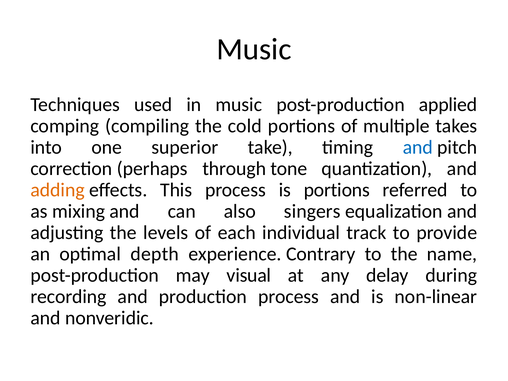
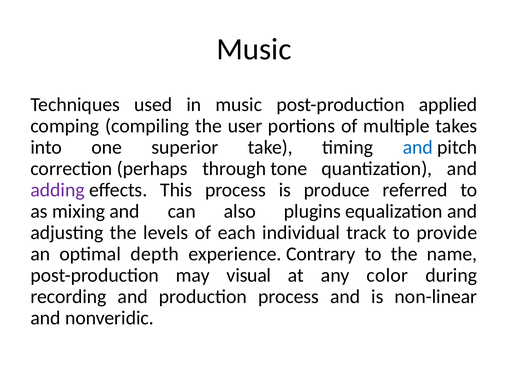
cold: cold -> user
adding colour: orange -> purple
is portions: portions -> produce
singers: singers -> plugins
delay: delay -> color
